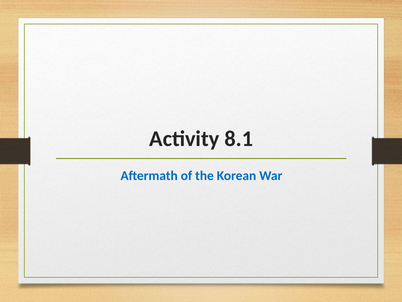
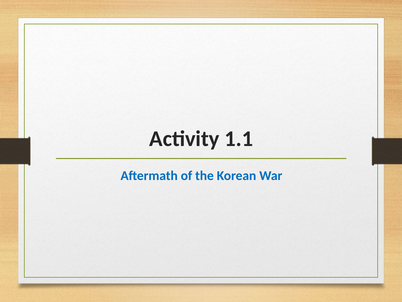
8.1: 8.1 -> 1.1
